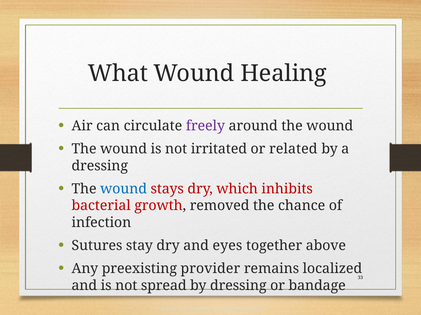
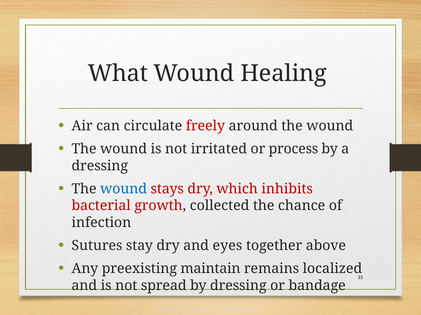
freely colour: purple -> red
related: related -> process
removed: removed -> collected
provider: provider -> maintain
